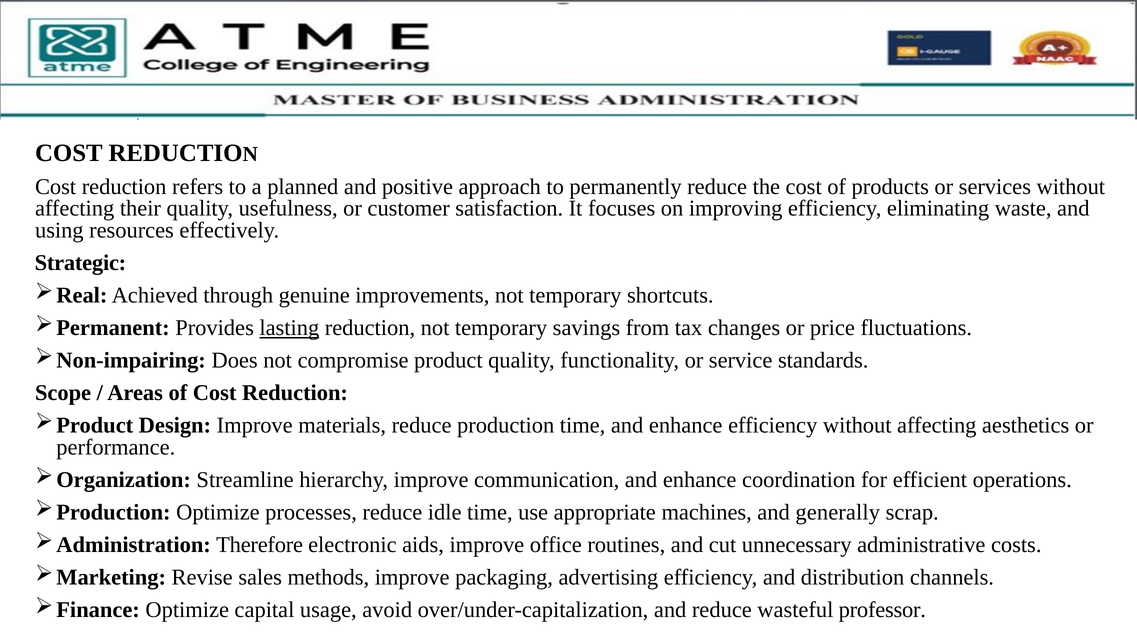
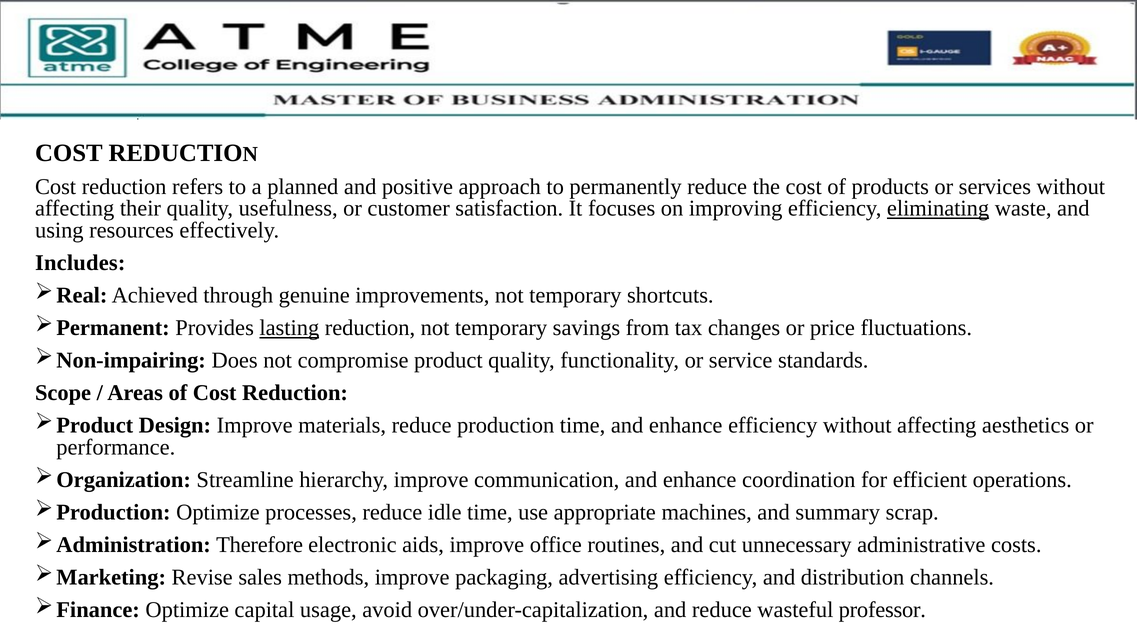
eliminating underline: none -> present
Strategic: Strategic -> Includes
generally: generally -> summary
